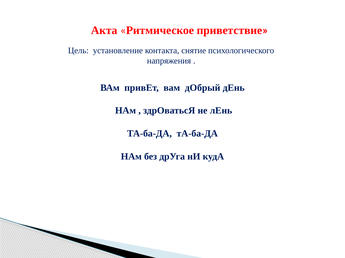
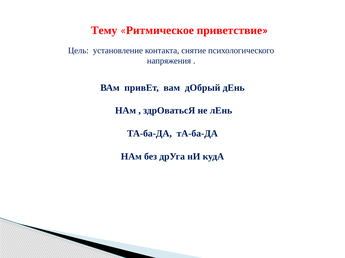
Акта: Акта -> Тему
